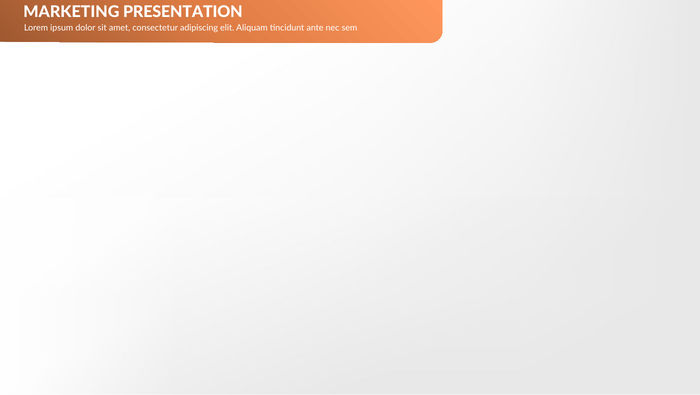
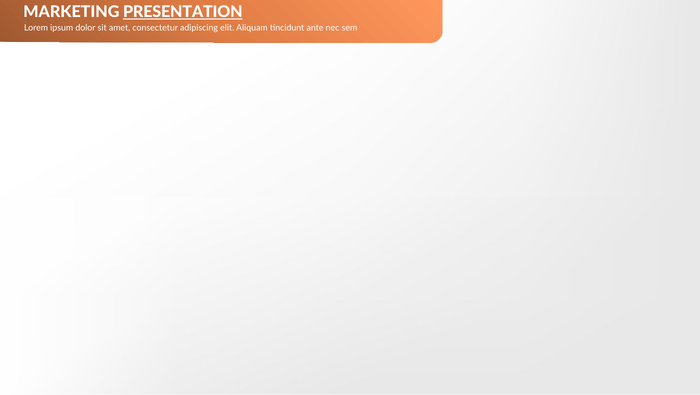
PRESENTATION underline: none -> present
